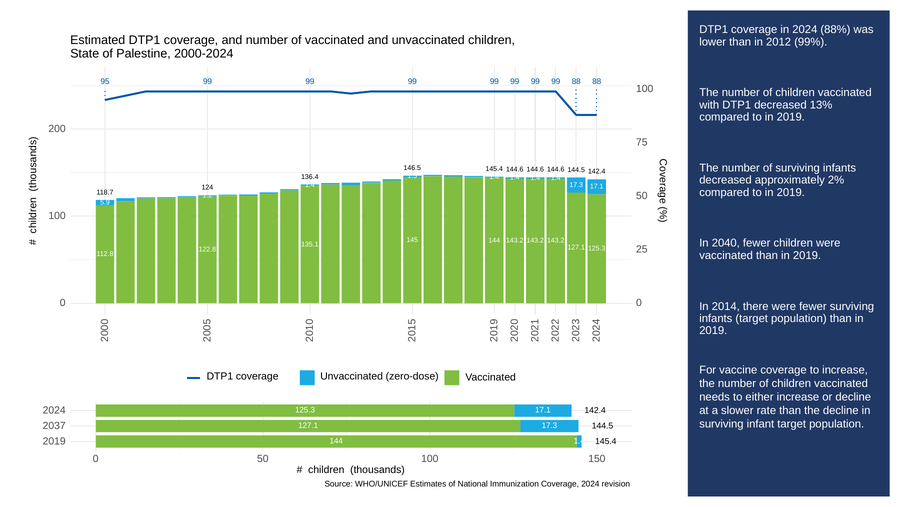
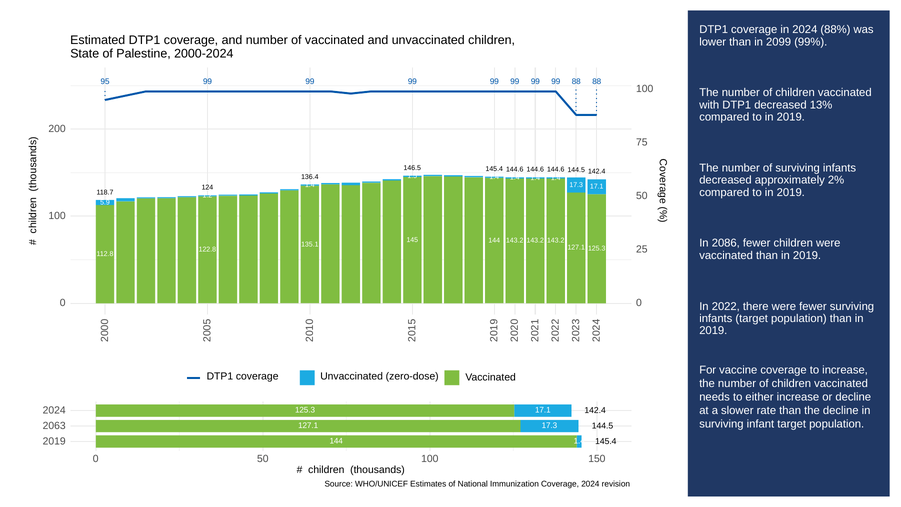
2012: 2012 -> 2099
2040: 2040 -> 2086
2014: 2014 -> 2022
2037: 2037 -> 2063
